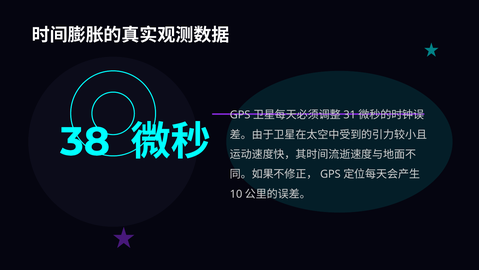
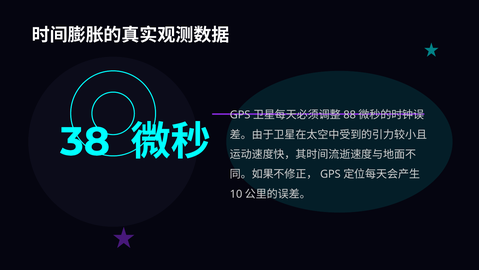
31: 31 -> 88
